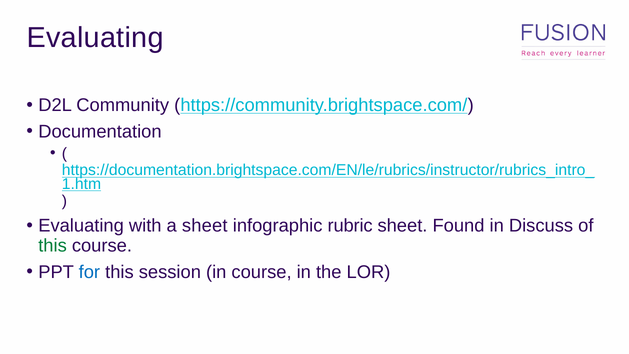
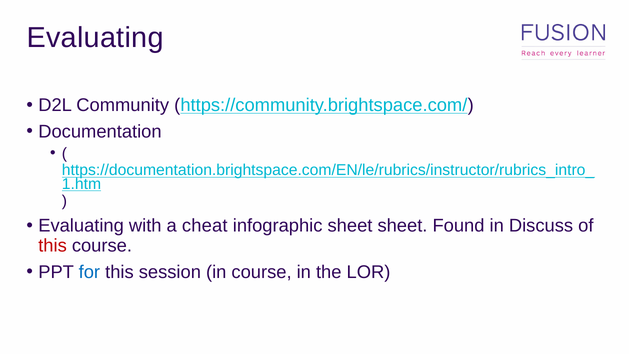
a sheet: sheet -> cheat
infographic rubric: rubric -> sheet
this at (53, 246) colour: green -> red
